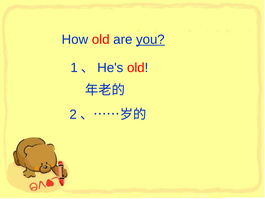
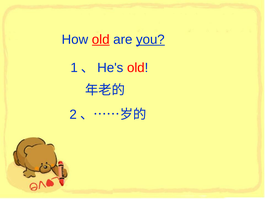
old at (101, 40) underline: none -> present
